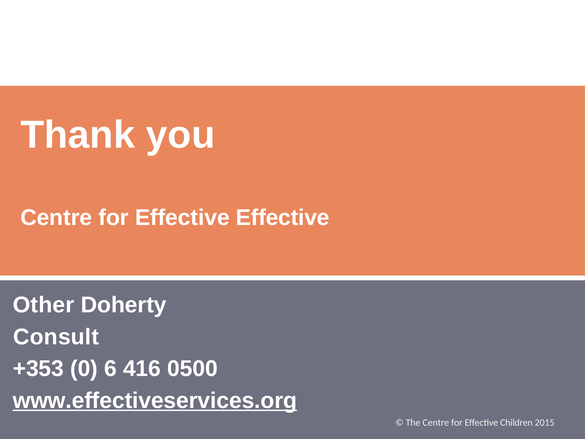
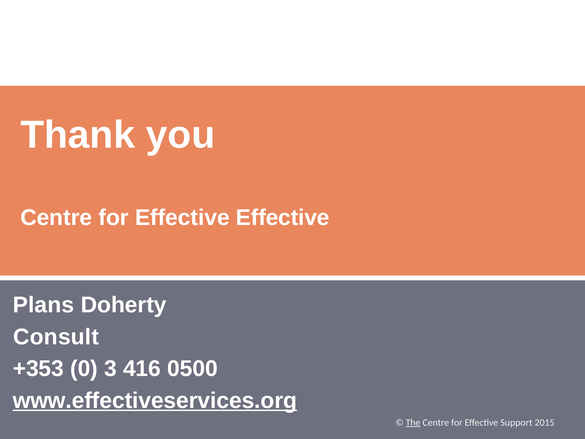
Other: Other -> Plans
6: 6 -> 3
The underline: none -> present
Children: Children -> Support
